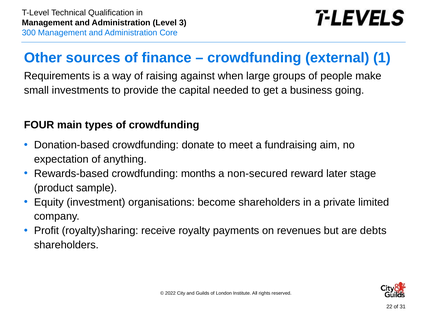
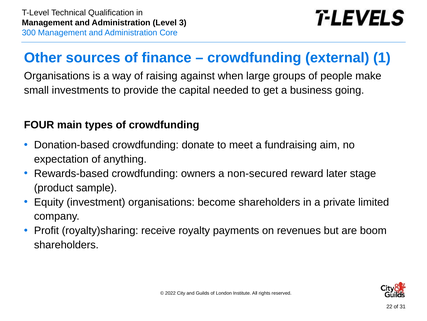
Requirements at (57, 76): Requirements -> Organisations
months: months -> owners
debts: debts -> boom
